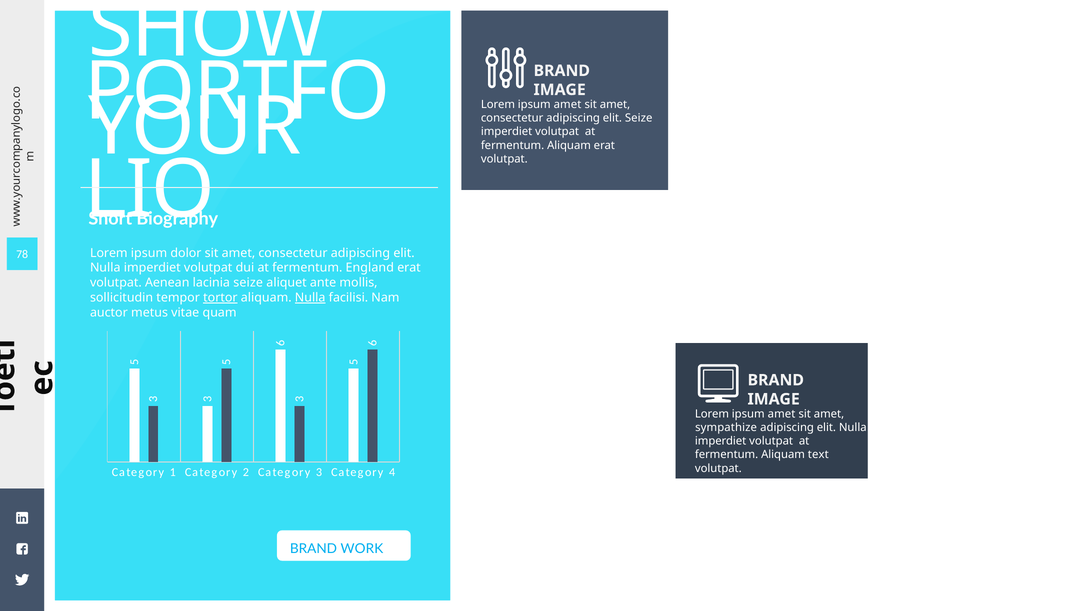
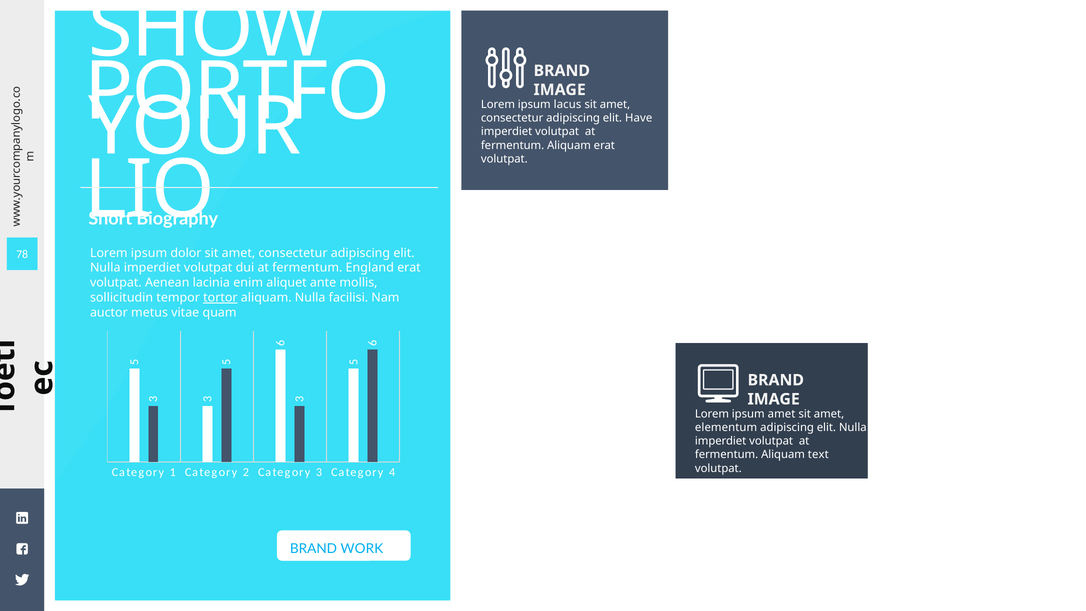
amet at (568, 105): amet -> lacus
elit Seize: Seize -> Have
lacinia seize: seize -> enim
Nulla at (310, 298) underline: present -> none
sympathize: sympathize -> elementum
